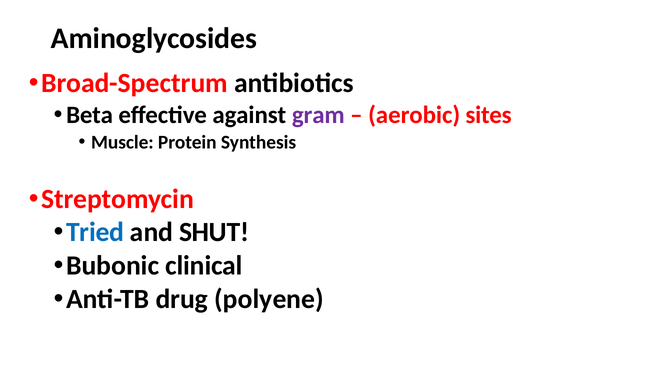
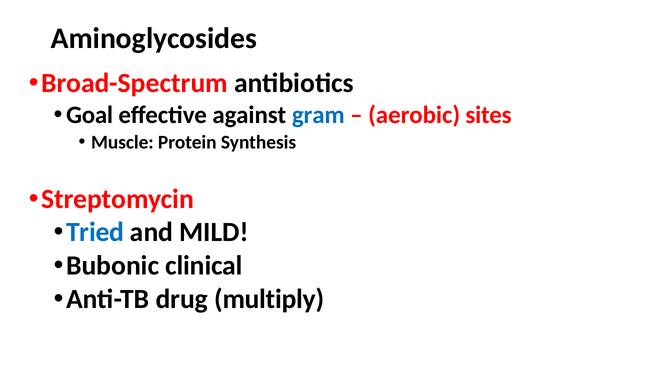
Beta: Beta -> Goal
gram colour: purple -> blue
SHUT: SHUT -> MILD
polyene: polyene -> multiply
